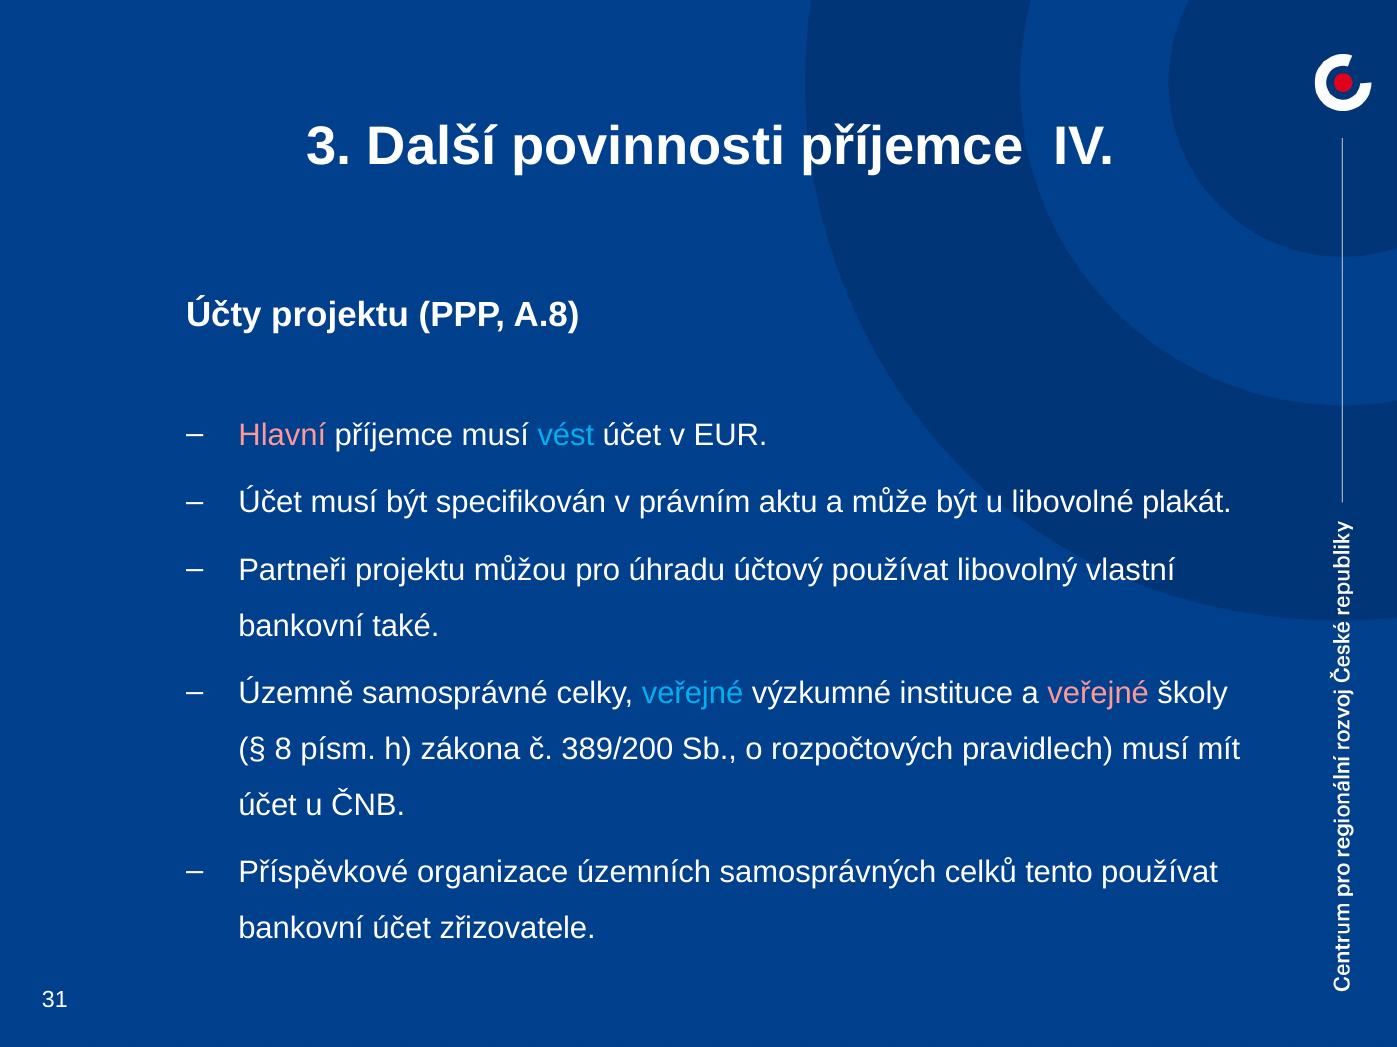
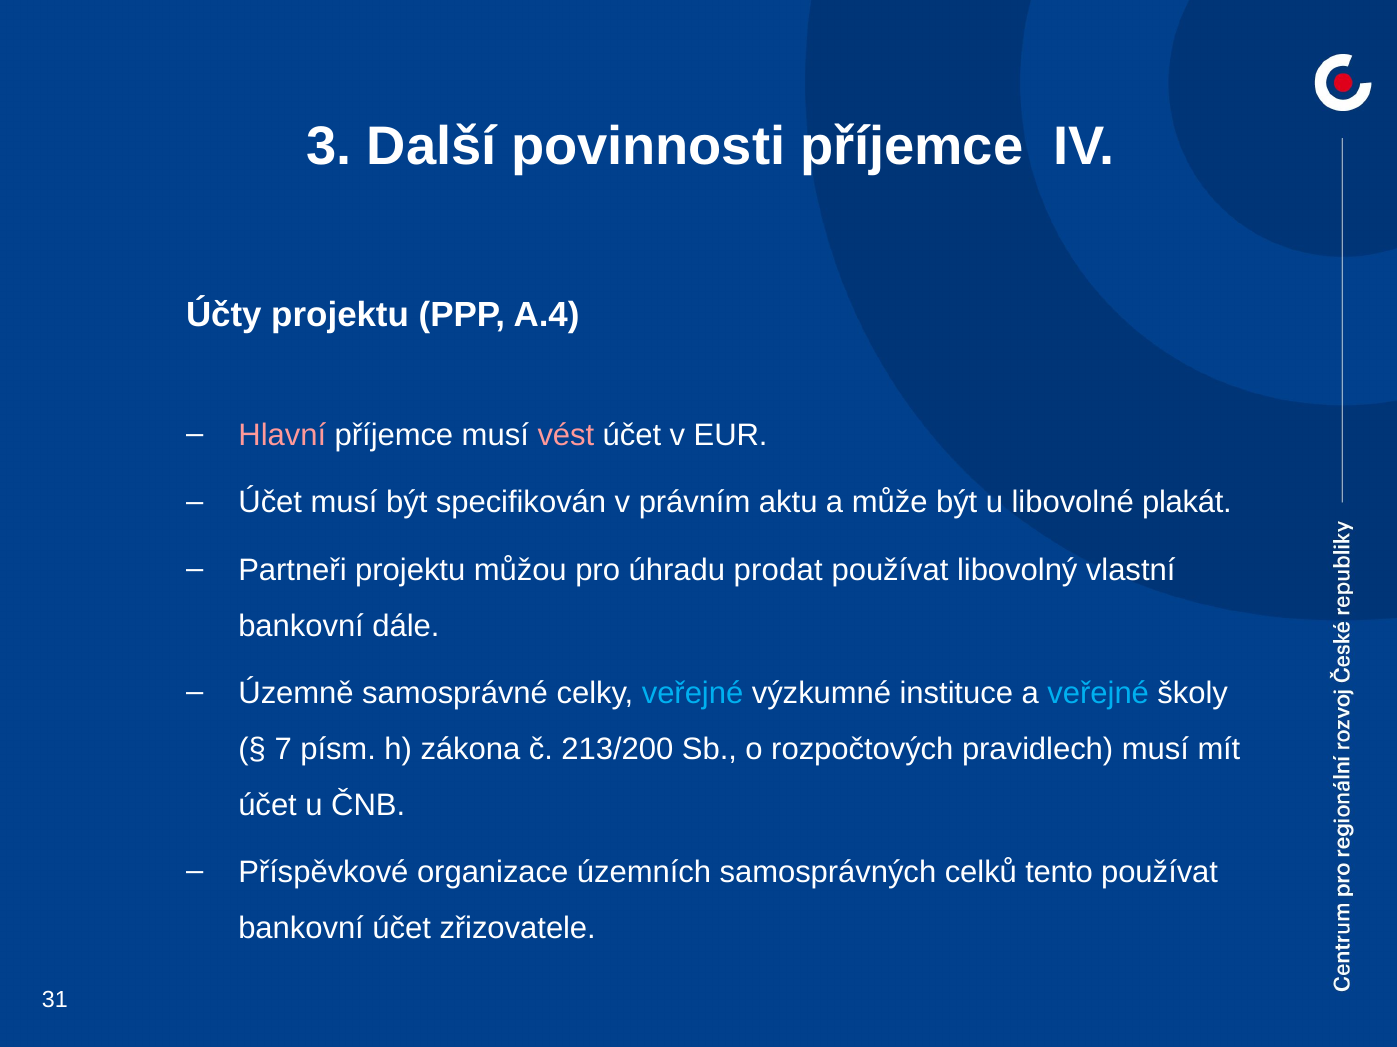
A.8: A.8 -> A.4
vést colour: light blue -> pink
účtový: účtový -> prodat
také: také -> dále
veřejné at (1098, 694) colour: pink -> light blue
8: 8 -> 7
389/200: 389/200 -> 213/200
